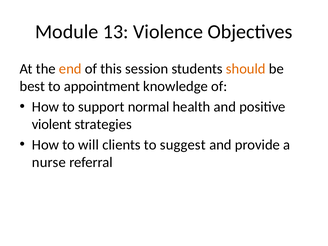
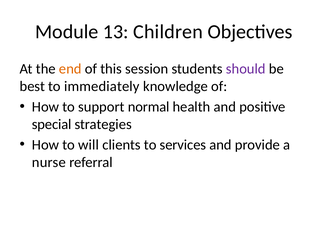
Violence: Violence -> Children
should colour: orange -> purple
appointment: appointment -> immediately
violent: violent -> special
suggest: suggest -> services
